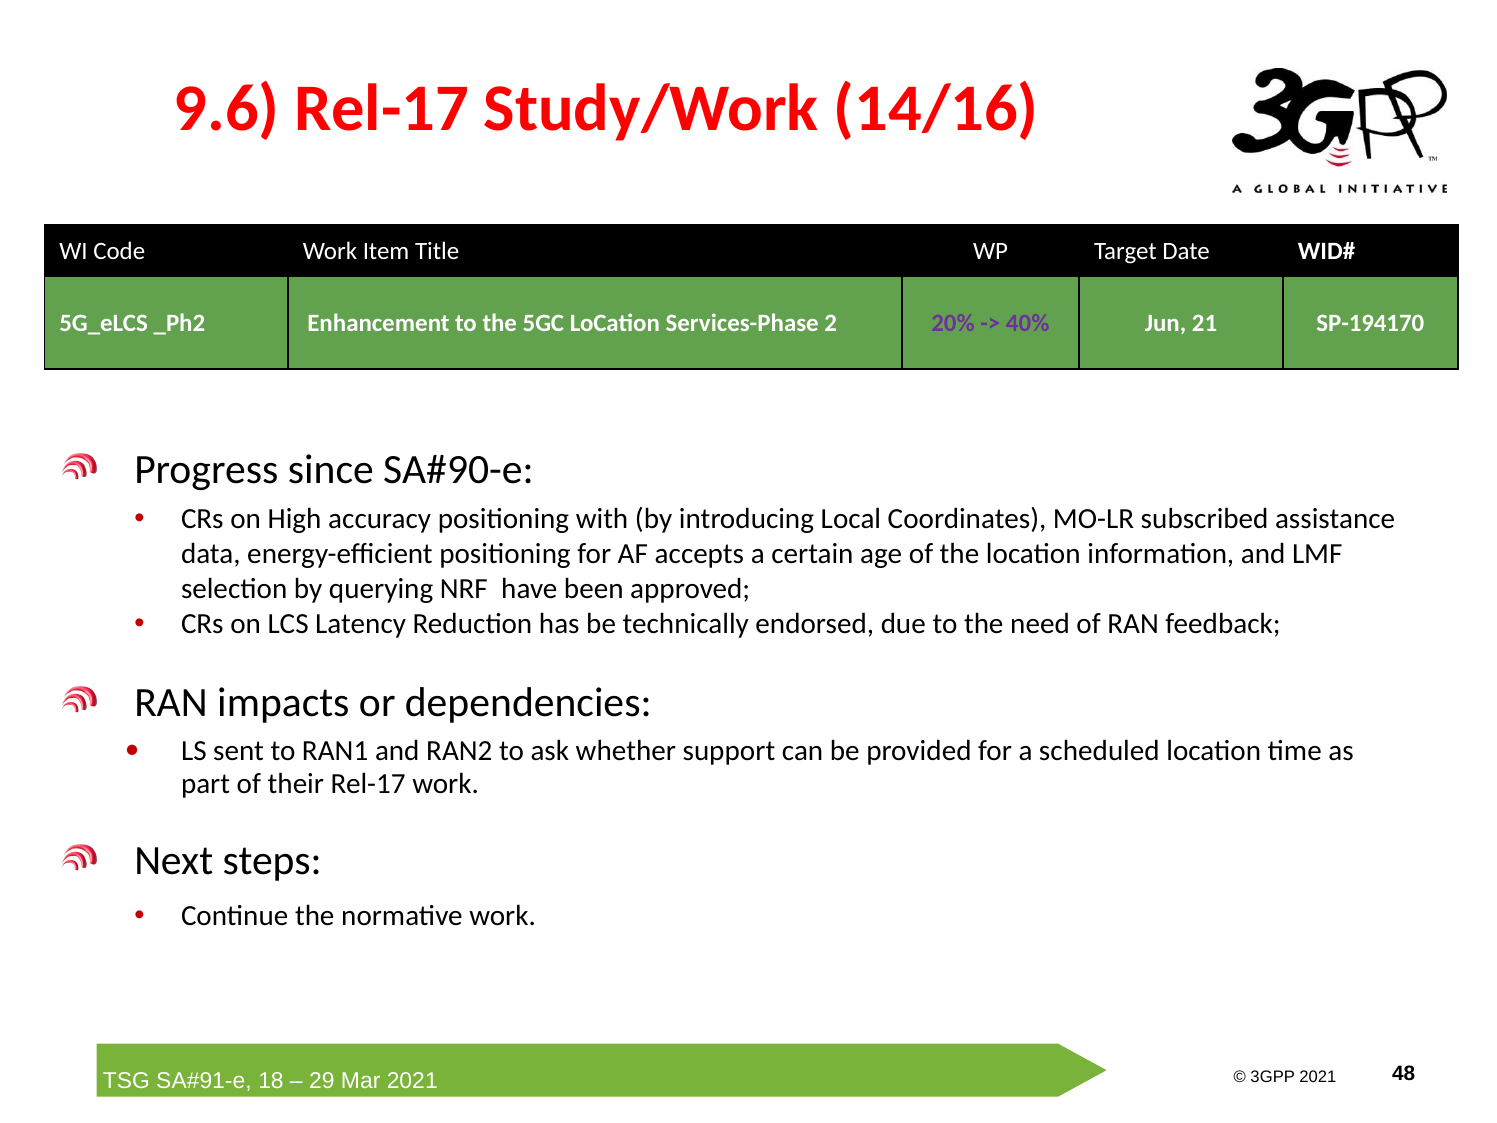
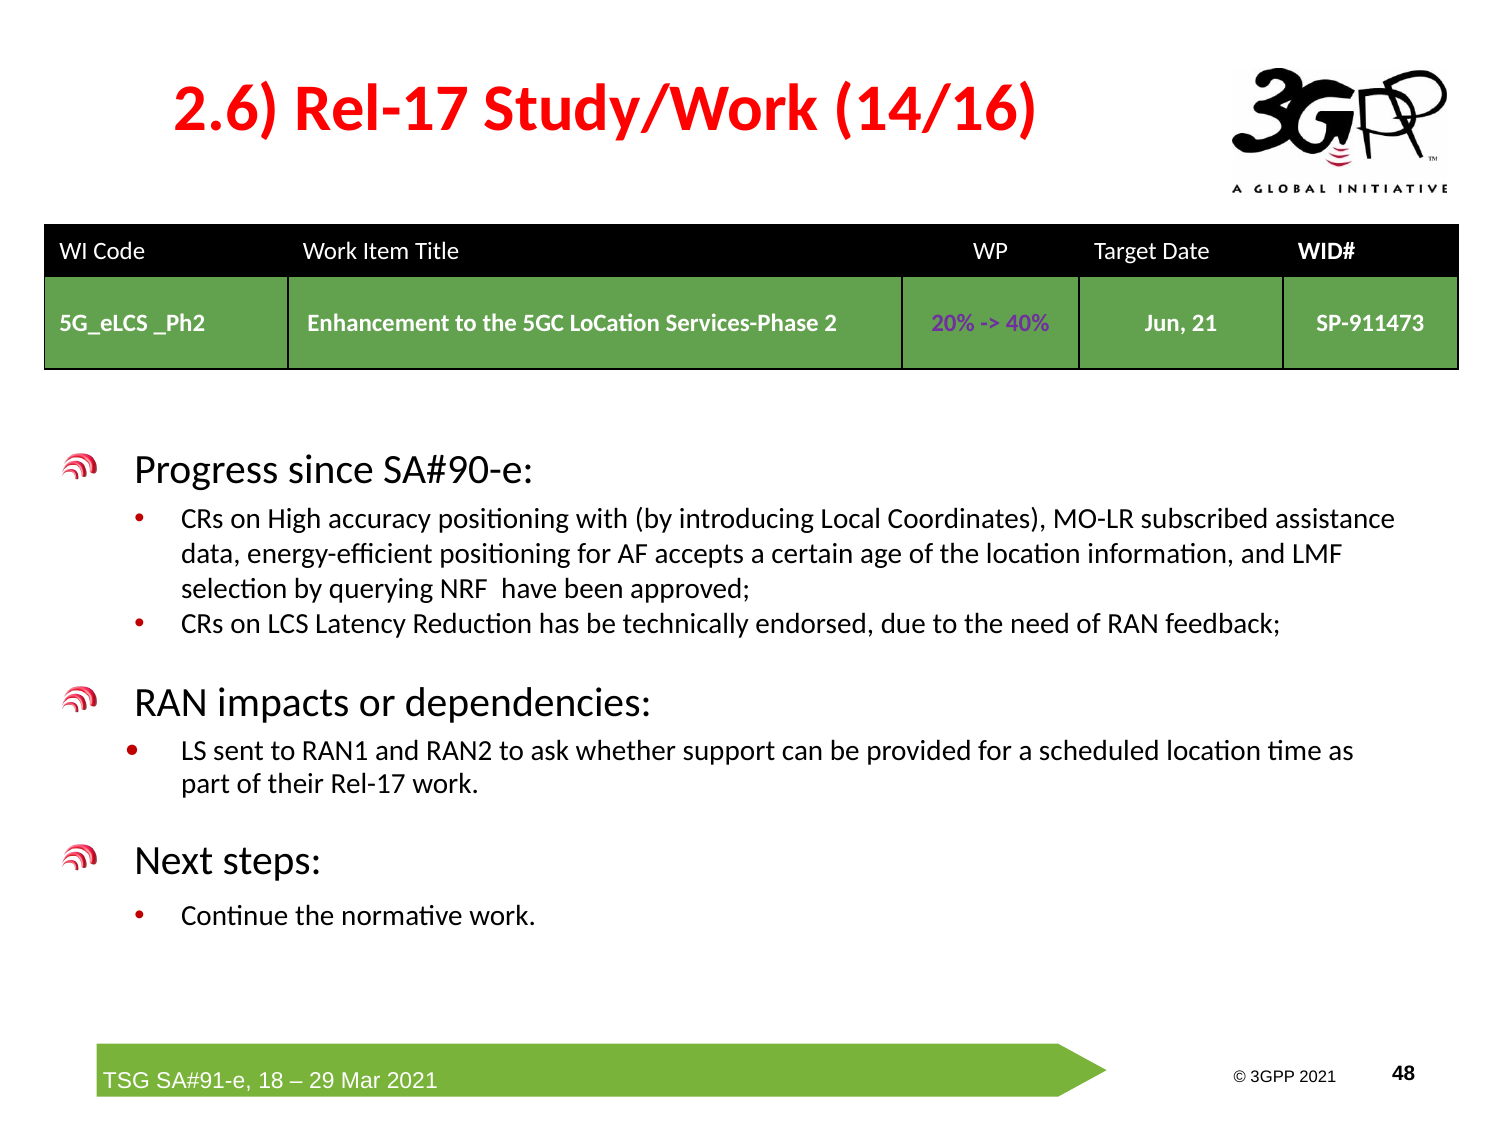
9.6: 9.6 -> 2.6
SP-194170: SP-194170 -> SP-911473
